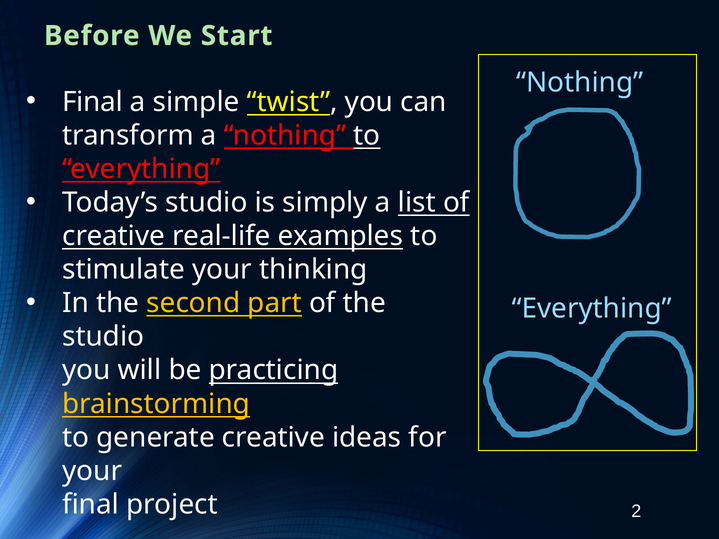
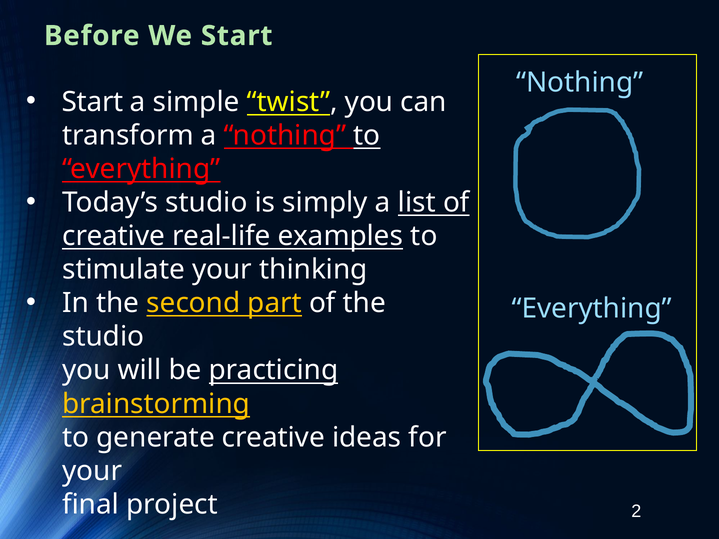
Final at (93, 102): Final -> Start
